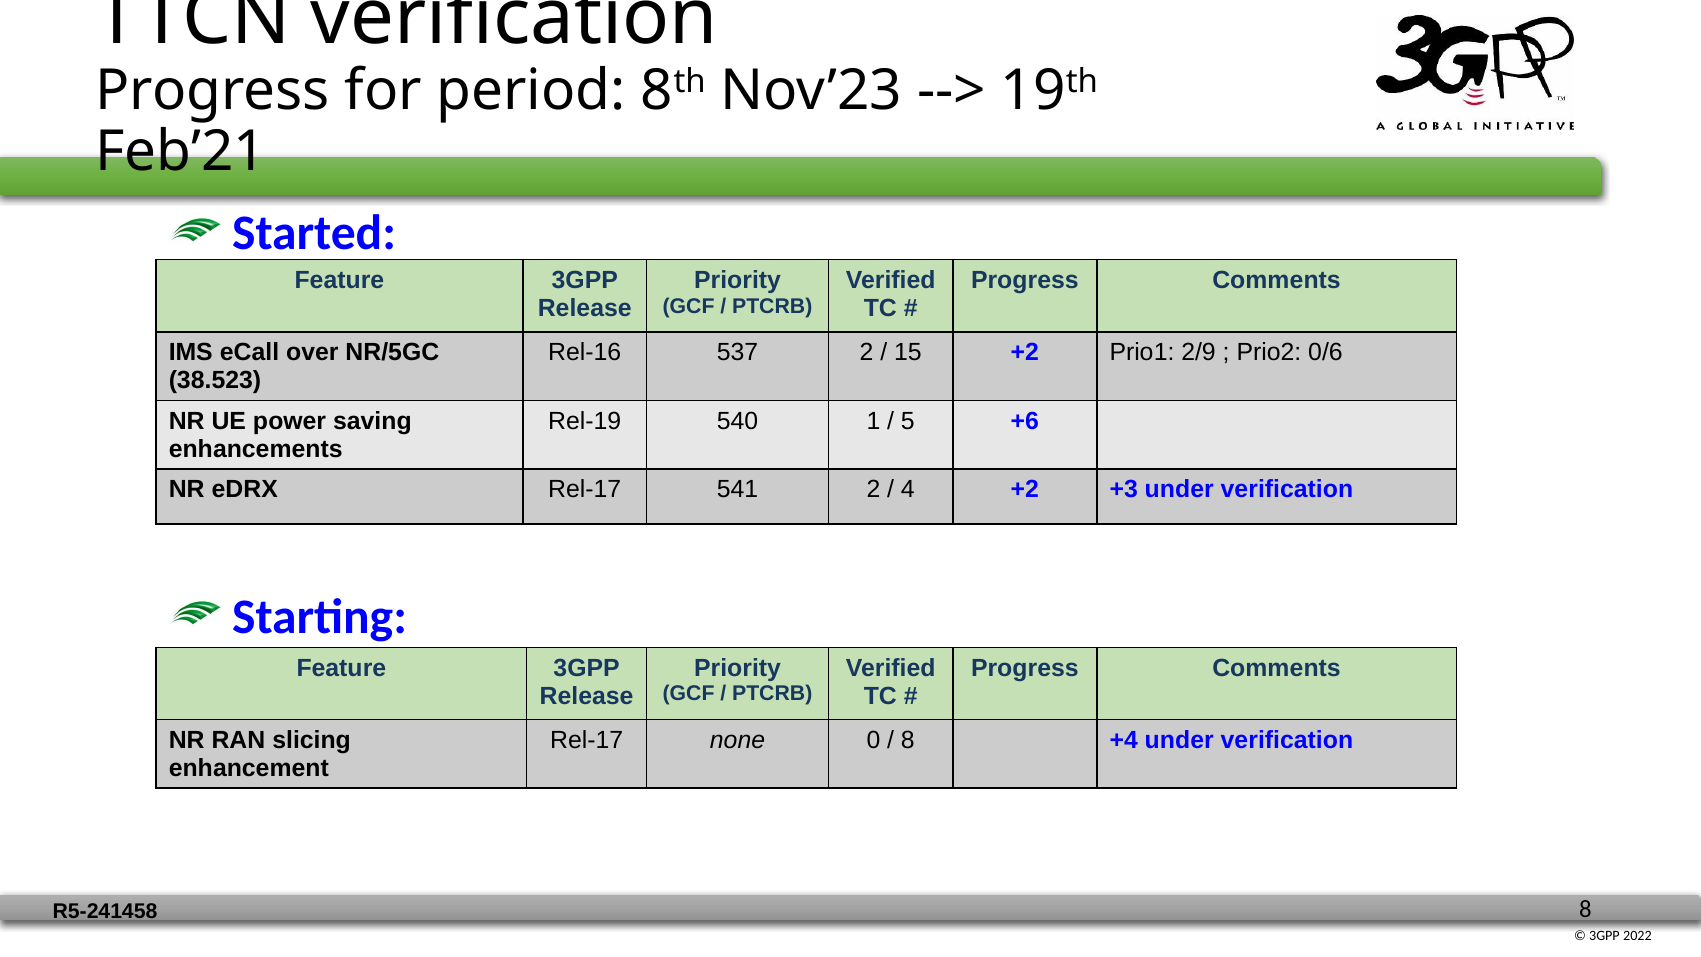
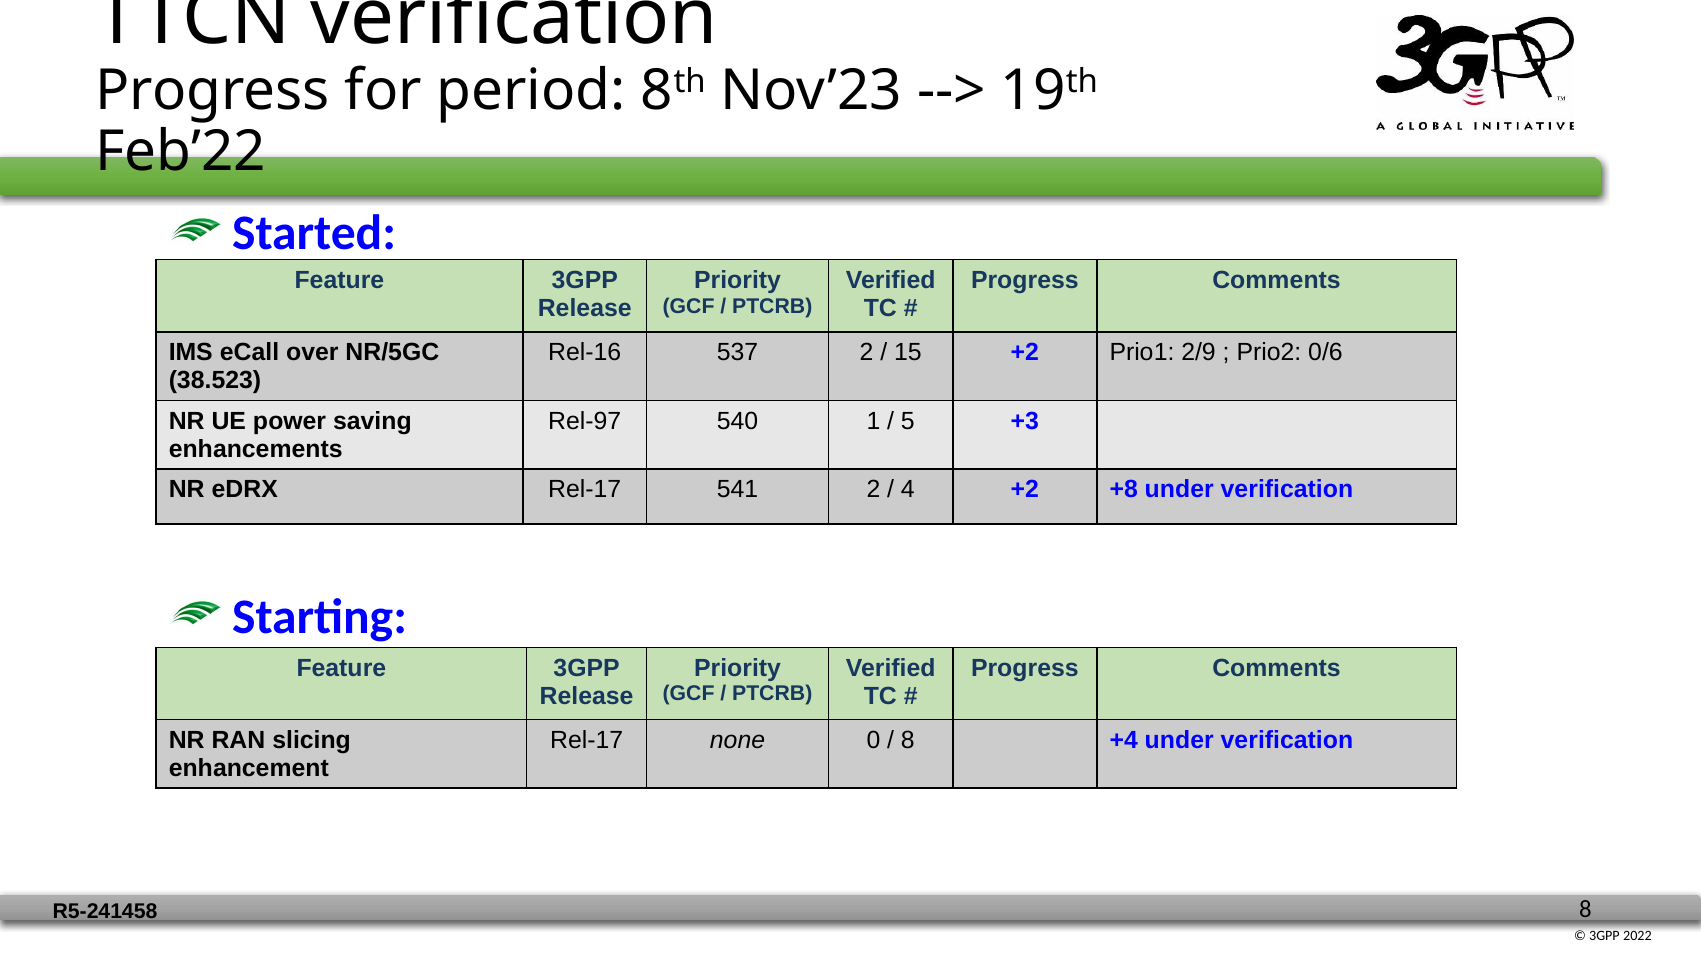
Feb’21: Feb’21 -> Feb’22
Rel-19: Rel-19 -> Rel-97
+6: +6 -> +3
+3: +3 -> +8
